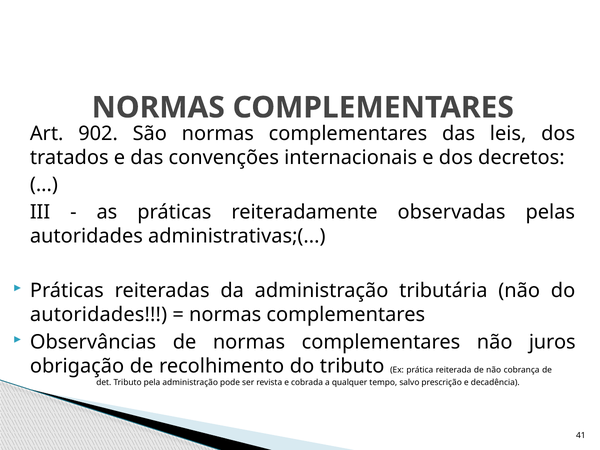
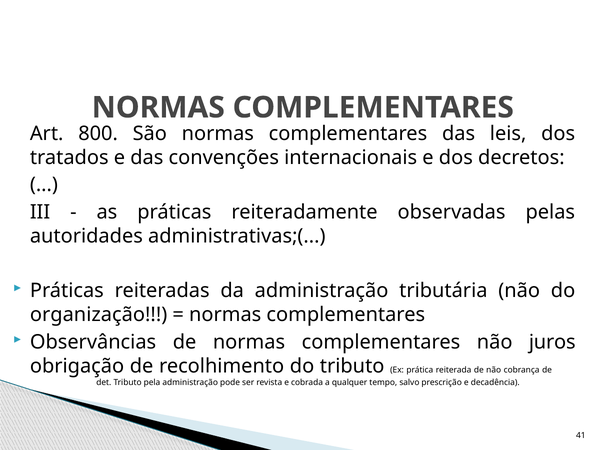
902: 902 -> 800
autoridades at (99, 315): autoridades -> organização
